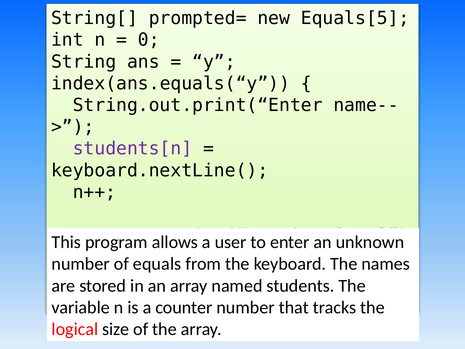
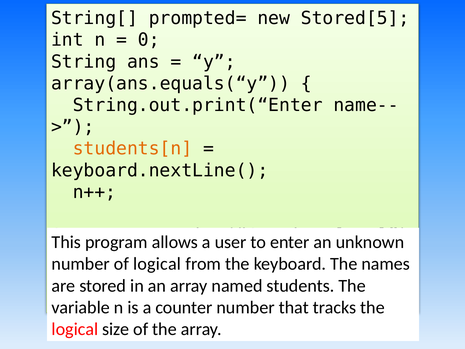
Equals[5: Equals[5 -> Stored[5
index(ans.equals(“y: index(ans.equals(“y -> array(ans.equals(“y
students[n colour: purple -> orange
of equals: equals -> logical
